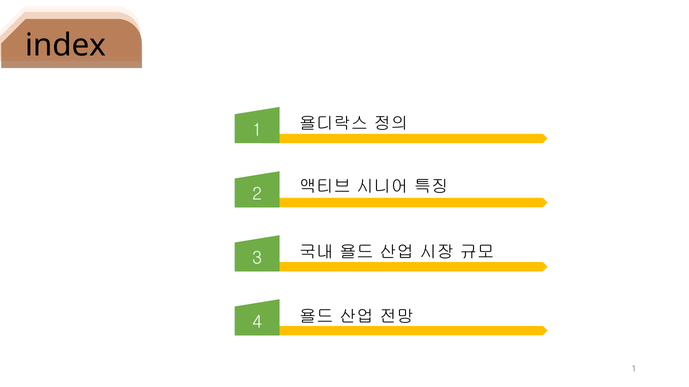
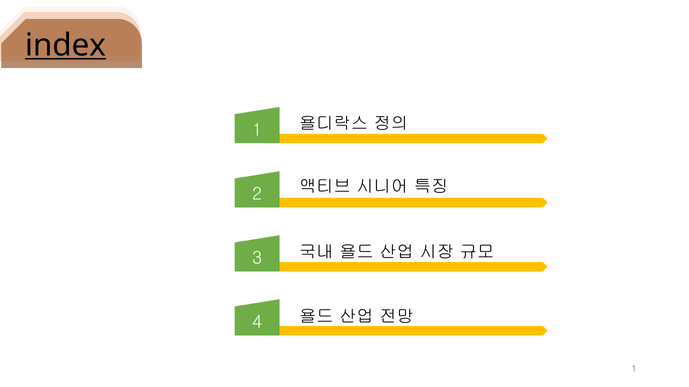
index underline: none -> present
